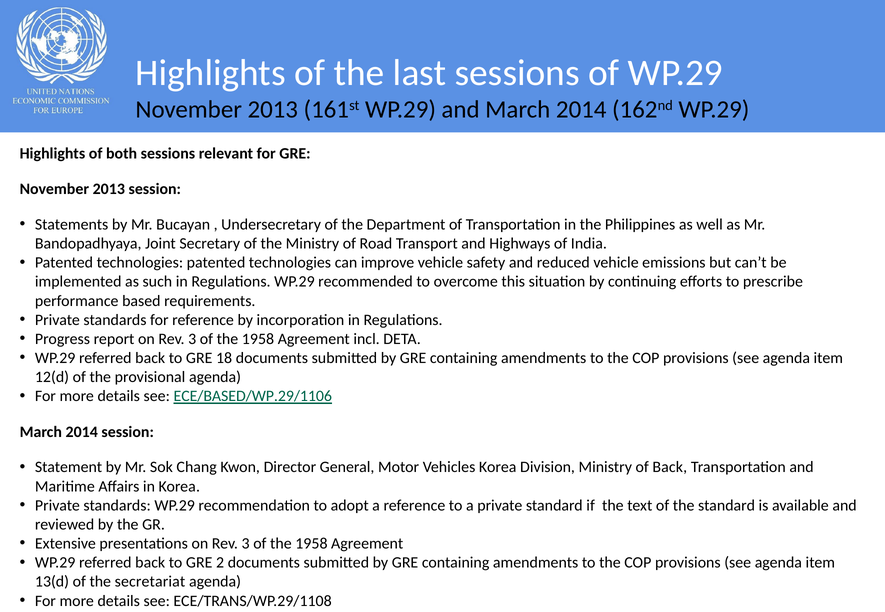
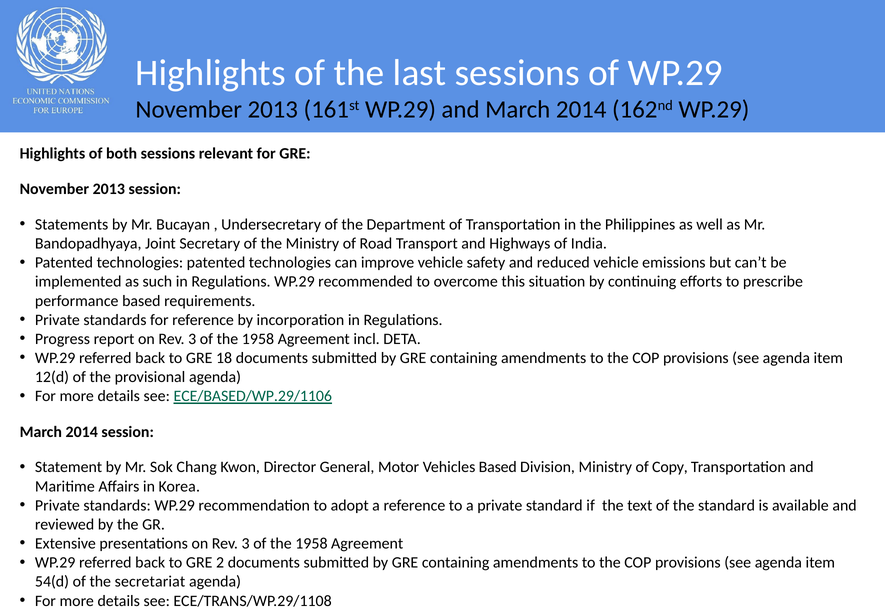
Vehicles Korea: Korea -> Based
of Back: Back -> Copy
13(d: 13(d -> 54(d
